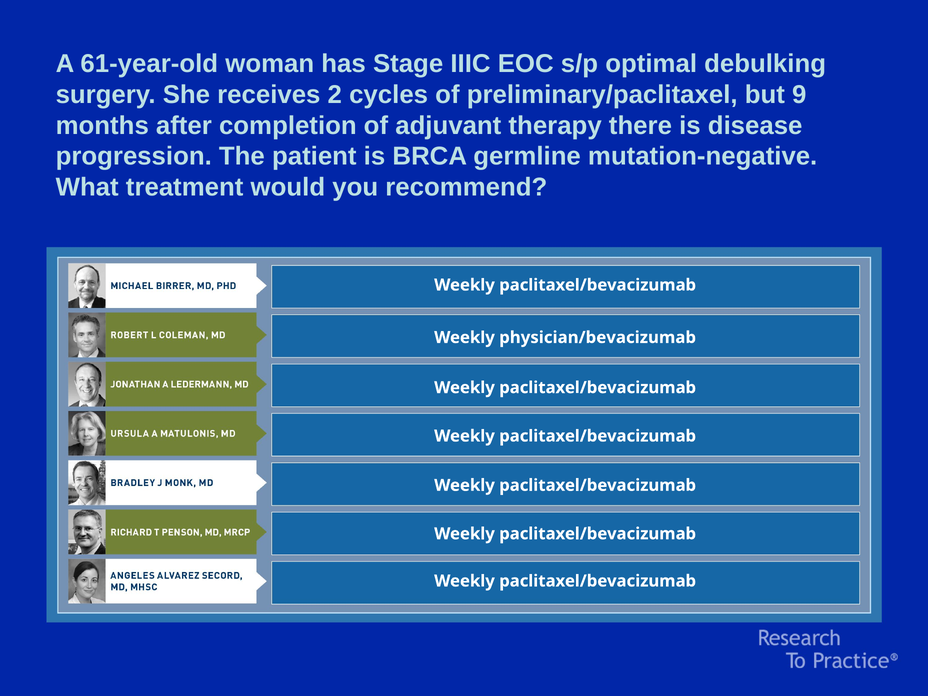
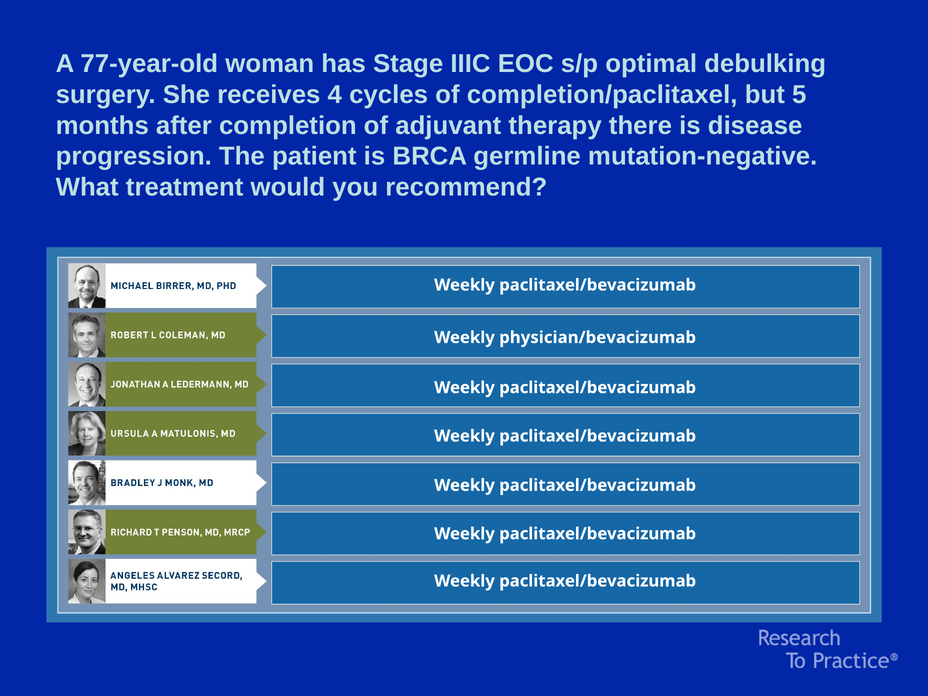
61-year-old: 61-year-old -> 77-year-old
2: 2 -> 4
preliminary/paclitaxel: preliminary/paclitaxel -> completion/paclitaxel
9: 9 -> 5
